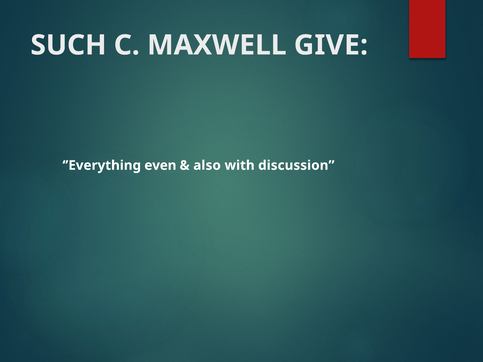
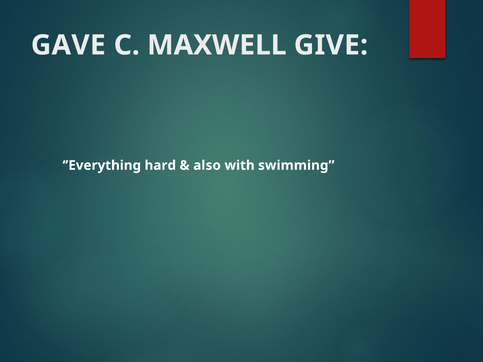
SUCH: SUCH -> GAVE
even: even -> hard
discussion: discussion -> swimming
